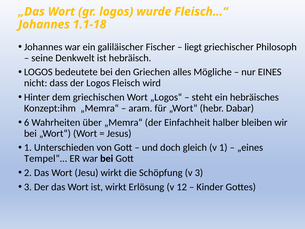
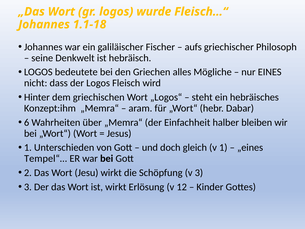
liegt: liegt -> aufs
